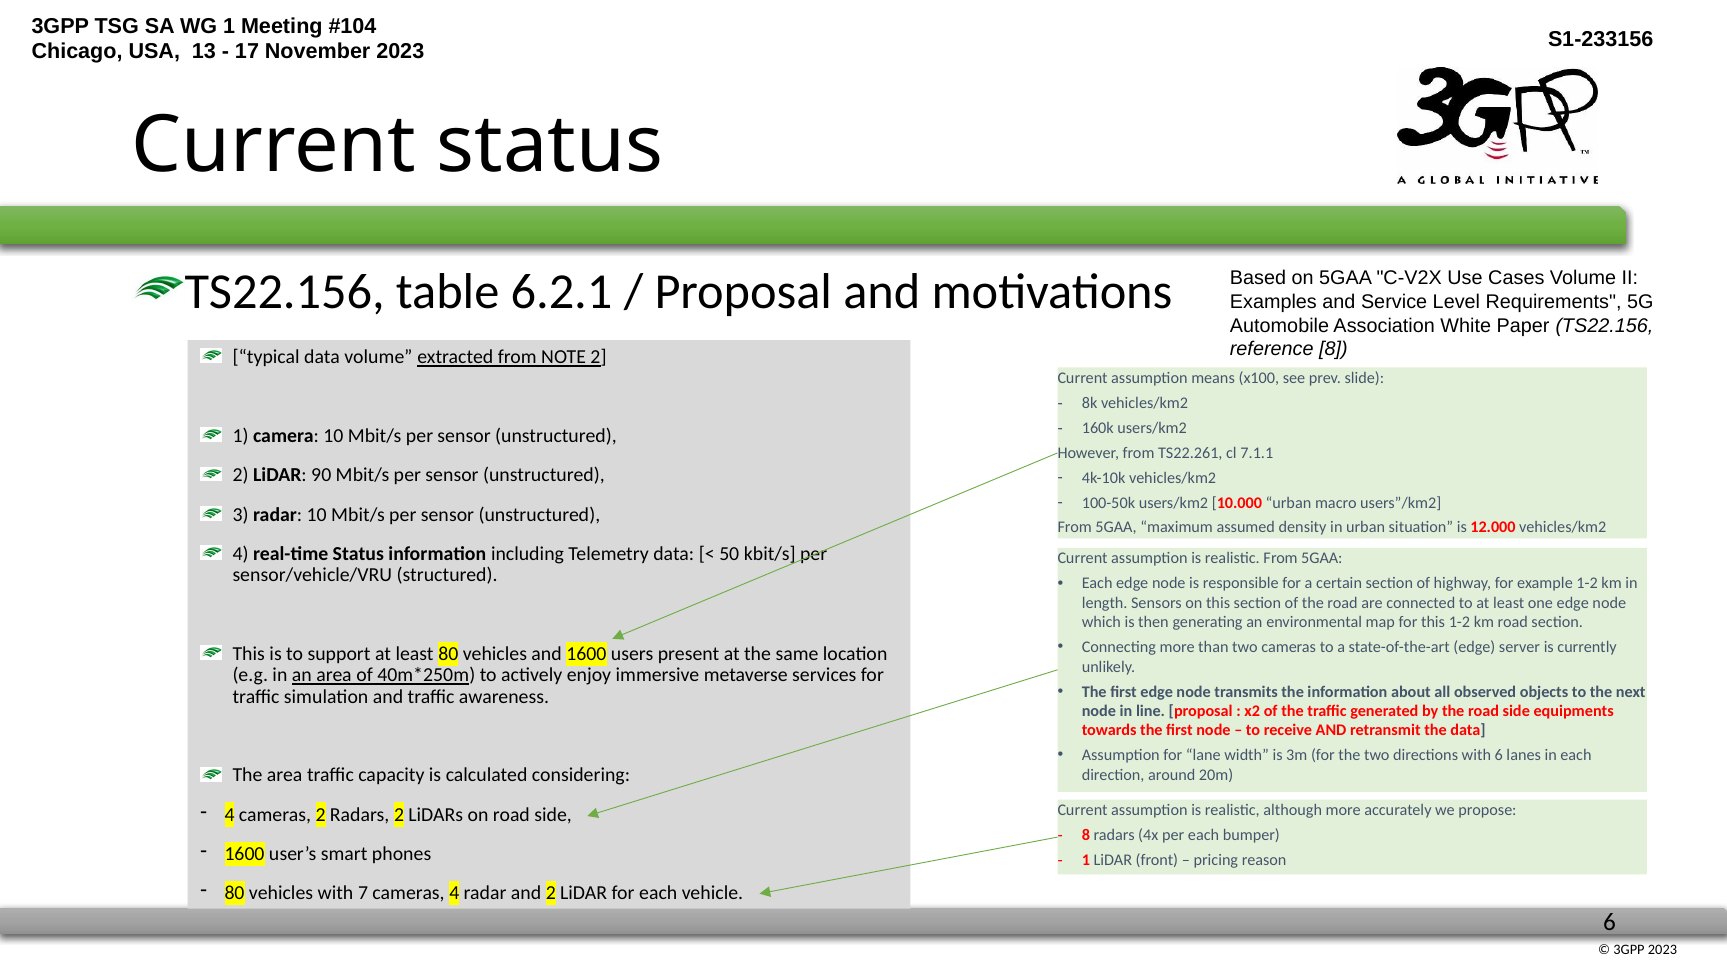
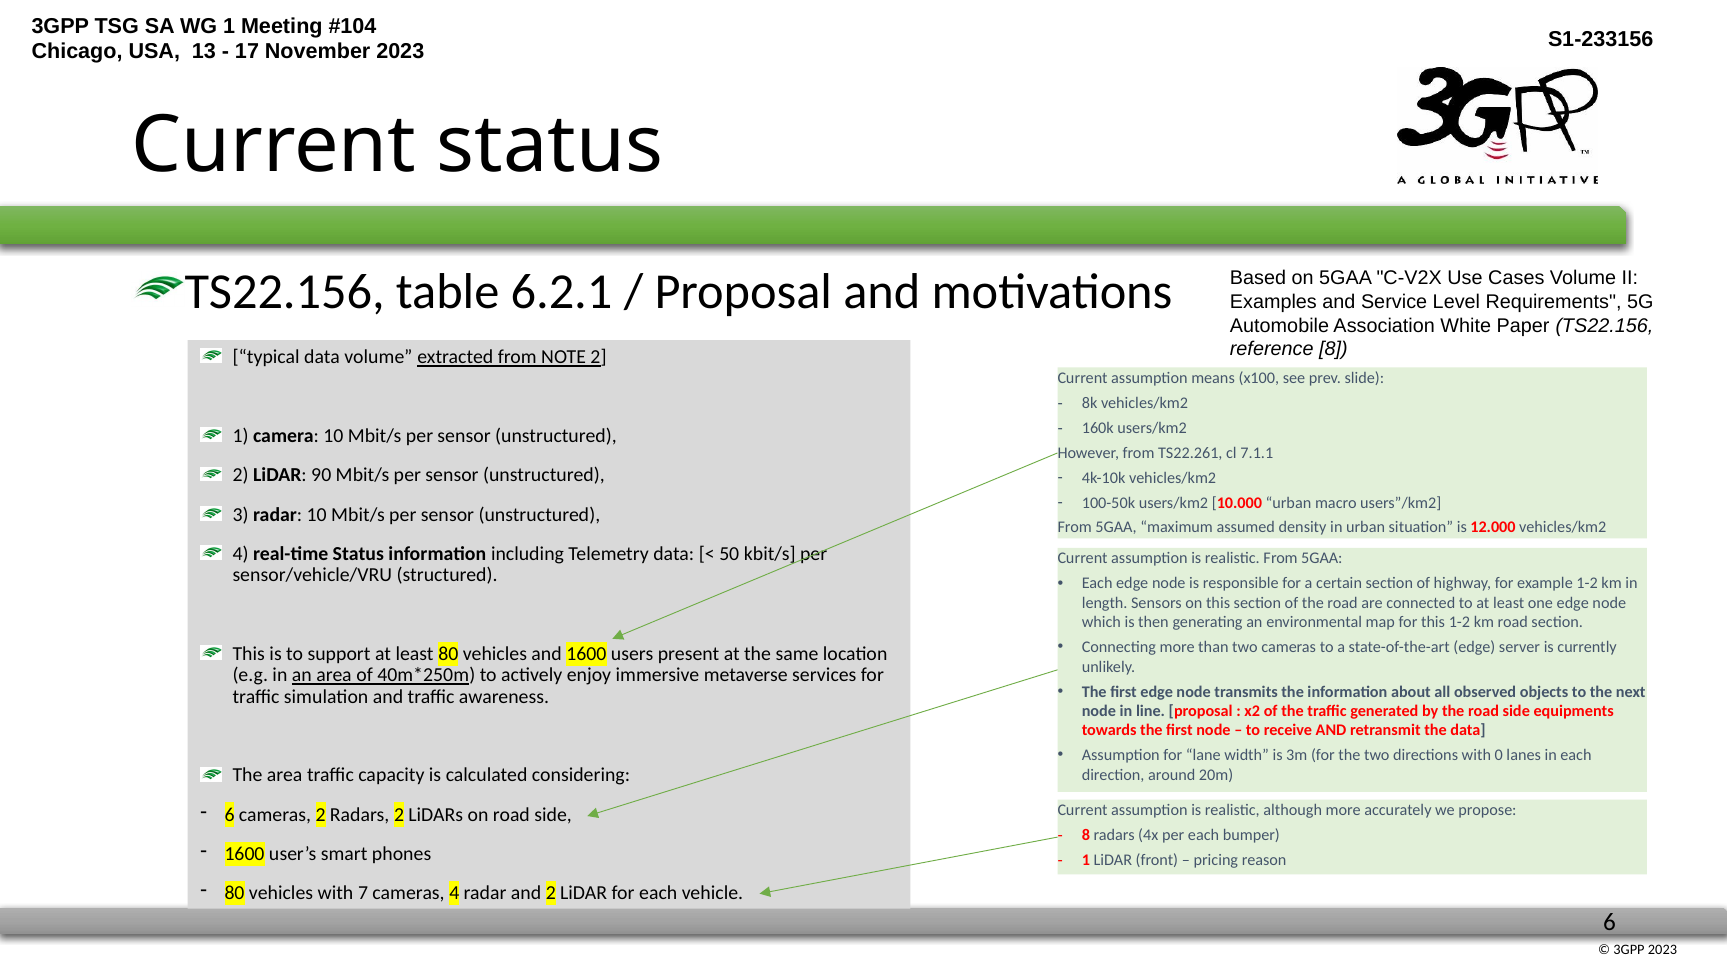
with 6: 6 -> 0
4 at (230, 815): 4 -> 6
